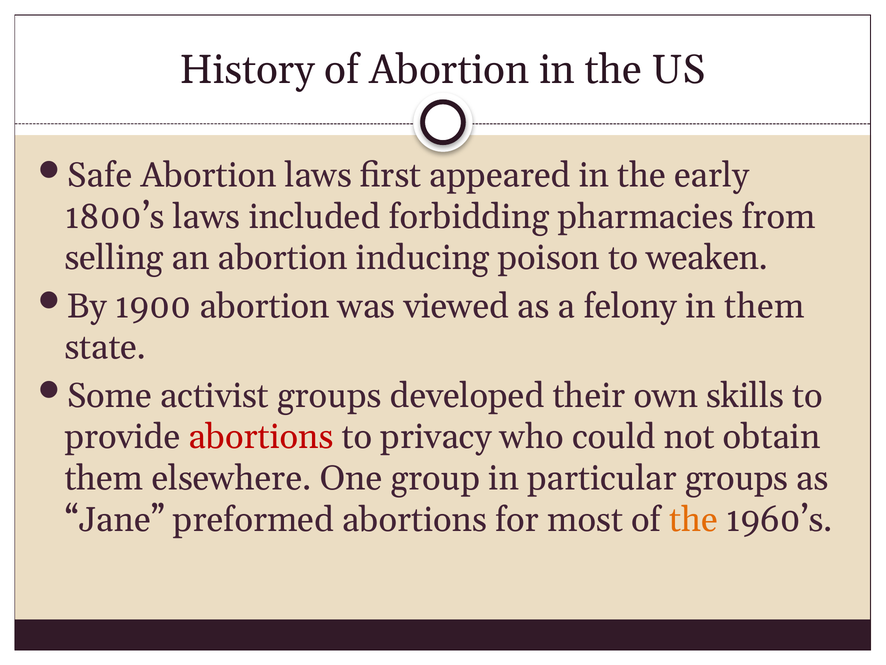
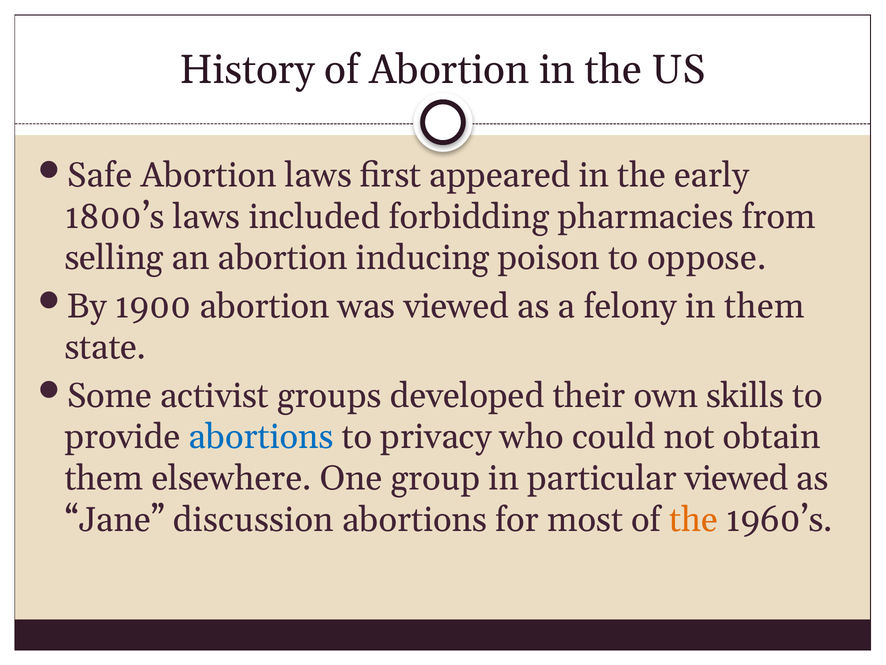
weaken: weaken -> oppose
abortions at (261, 437) colour: red -> blue
particular groups: groups -> viewed
preformed: preformed -> discussion
